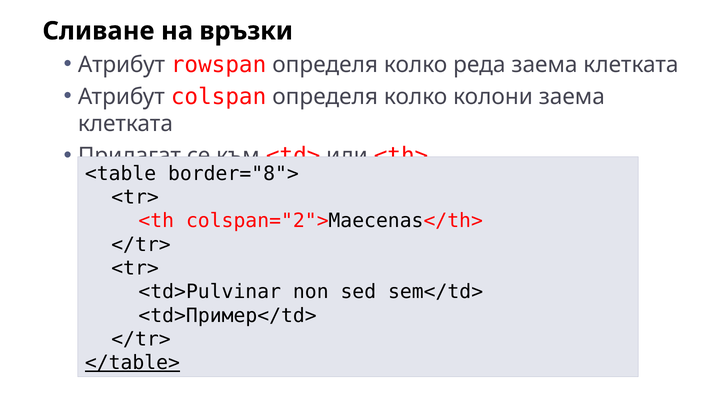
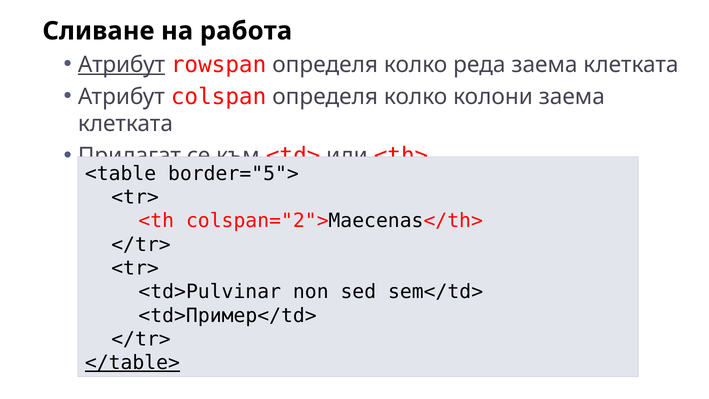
връзки: връзки -> работа
Атрибут at (121, 65) underline: none -> present
border="8">: border="8"> -> border="5">
